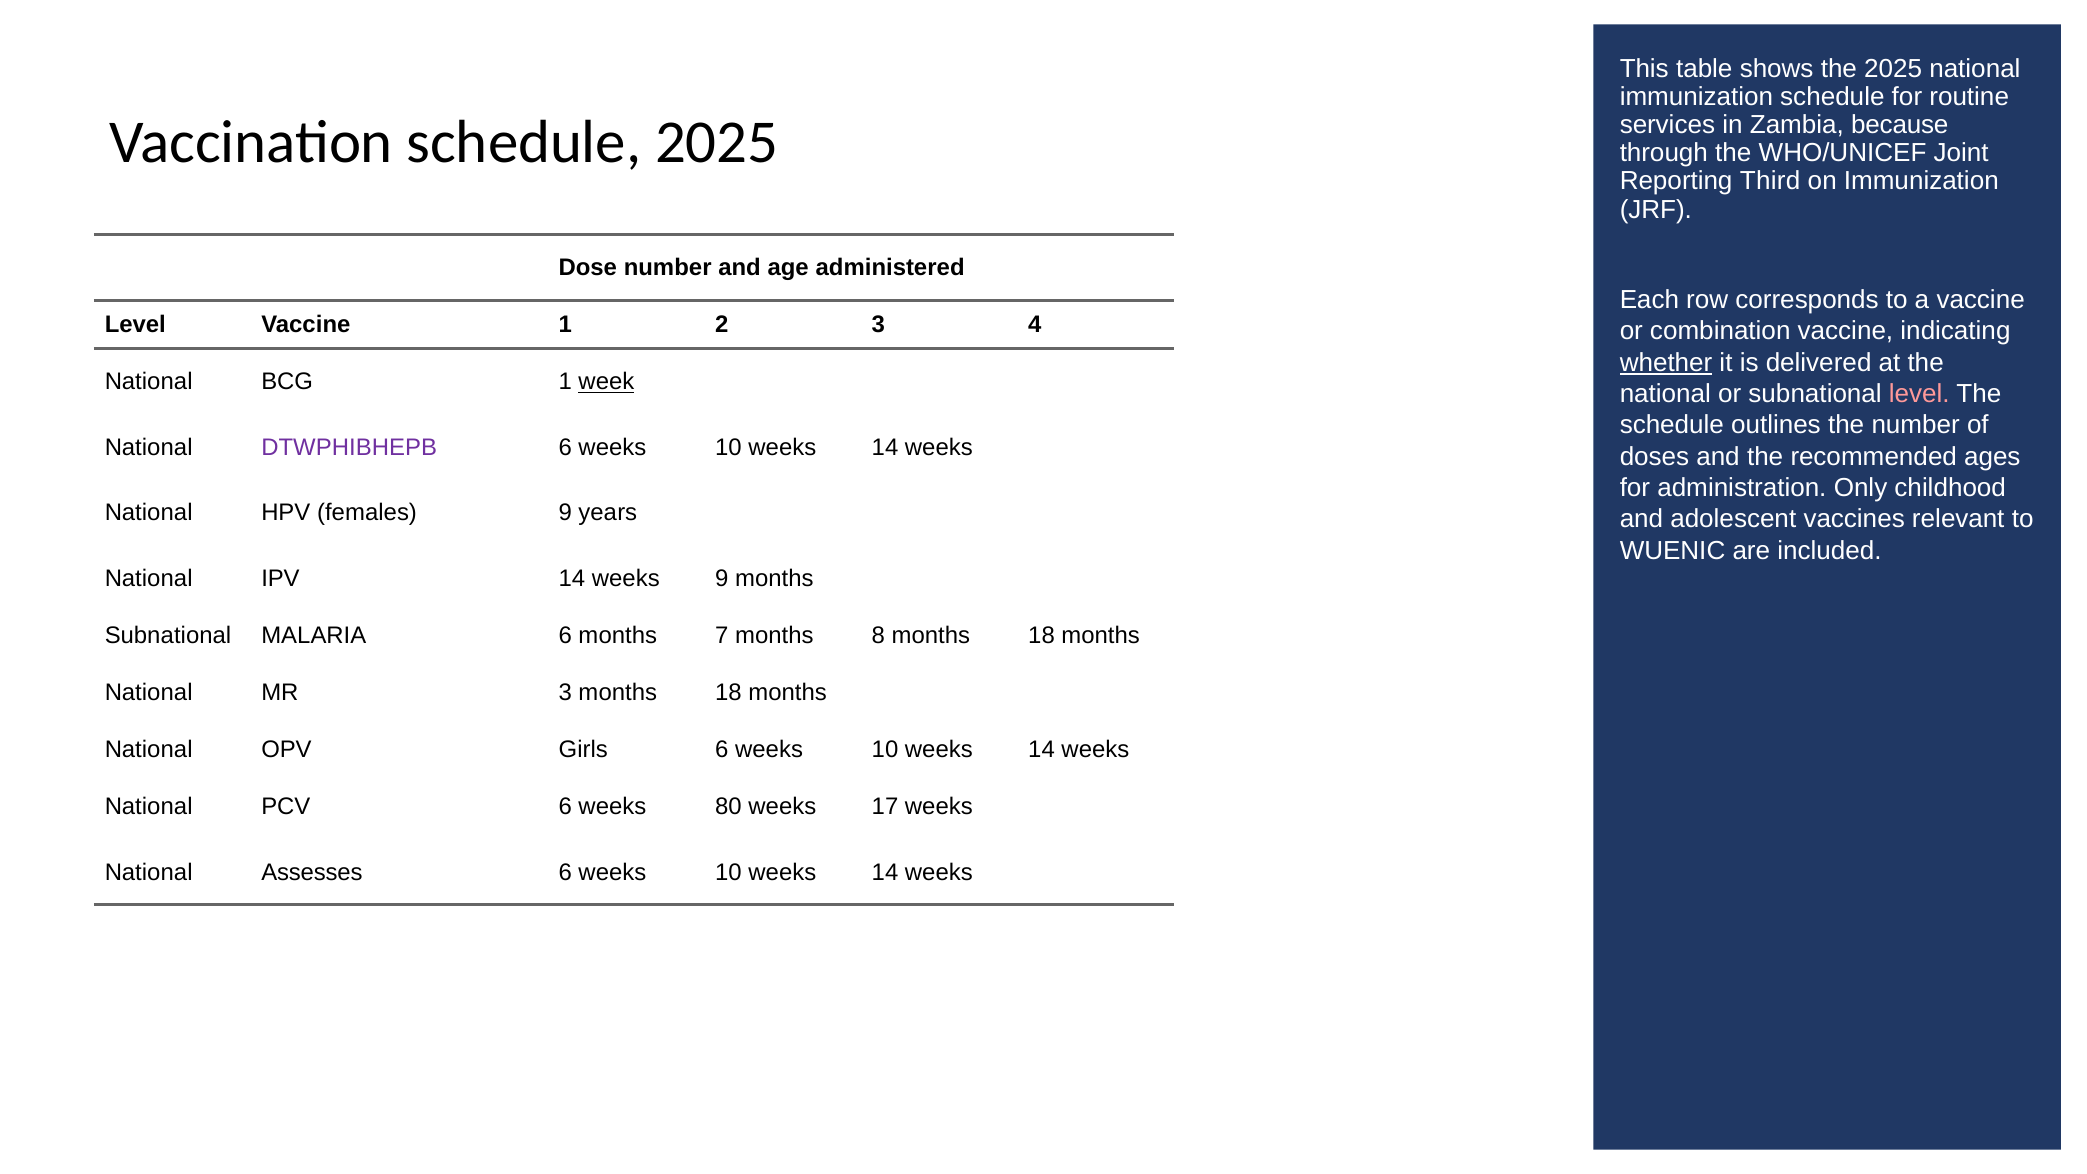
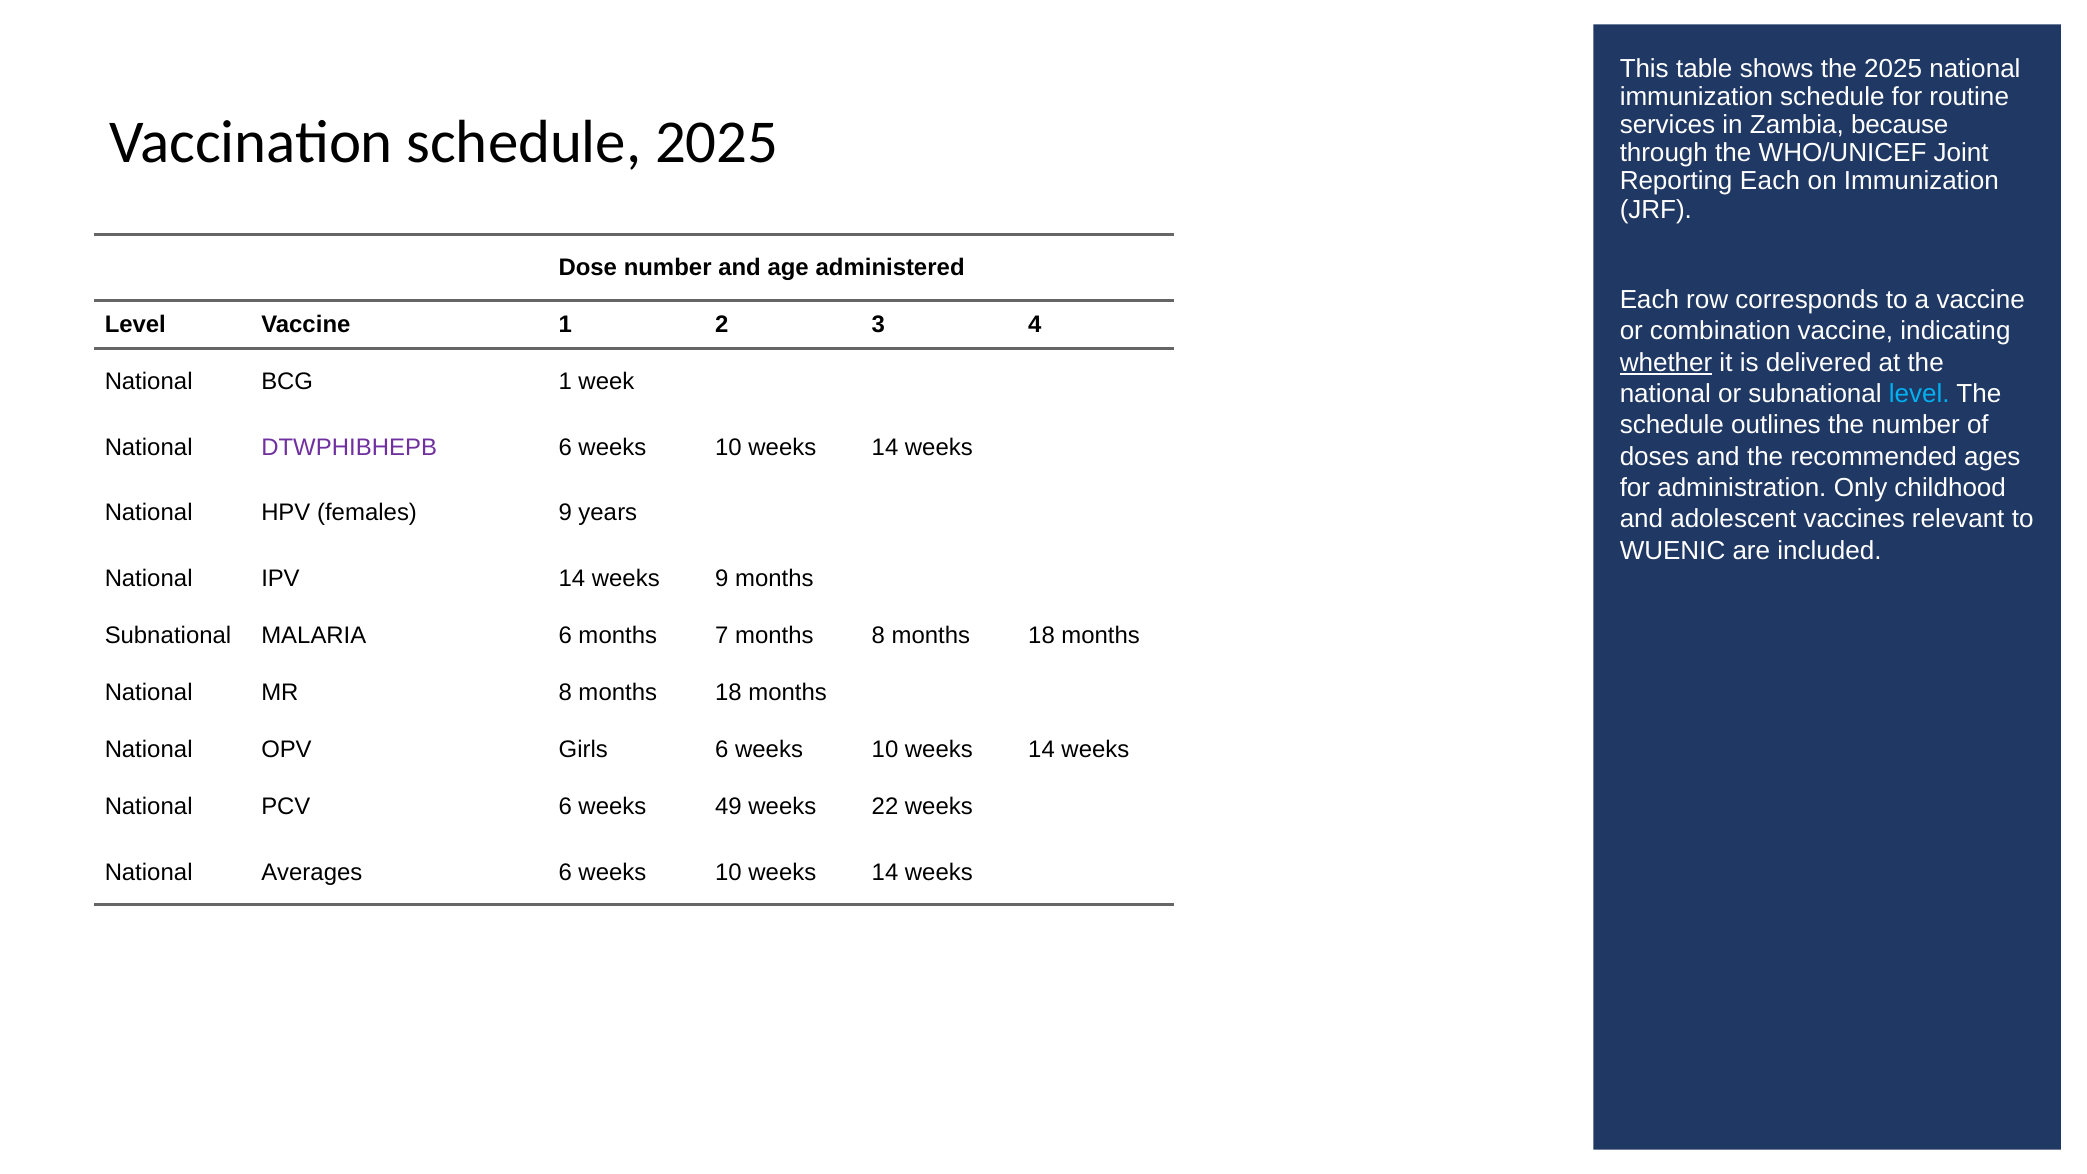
Reporting Third: Third -> Each
week underline: present -> none
level at (1919, 394) colour: pink -> light blue
MR 3: 3 -> 8
80: 80 -> 49
17: 17 -> 22
Assesses: Assesses -> Averages
